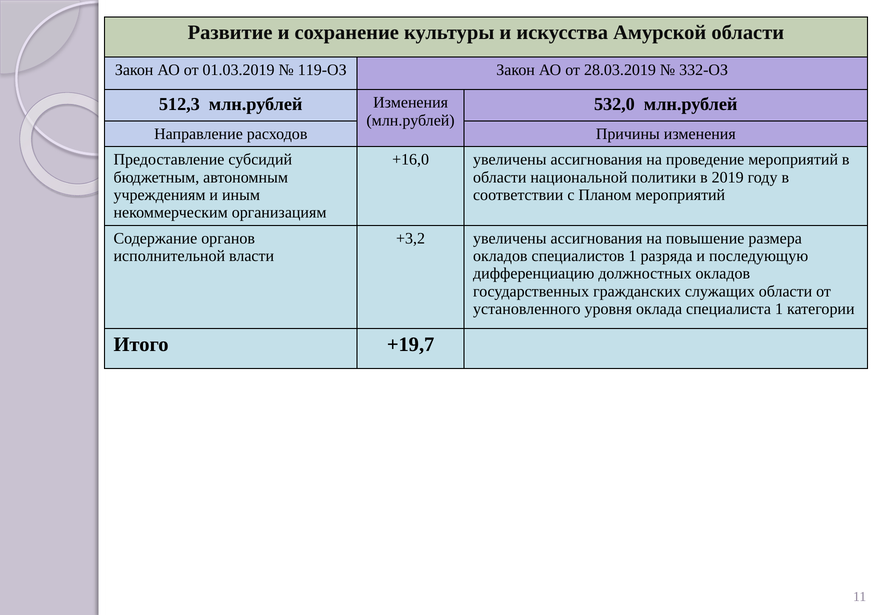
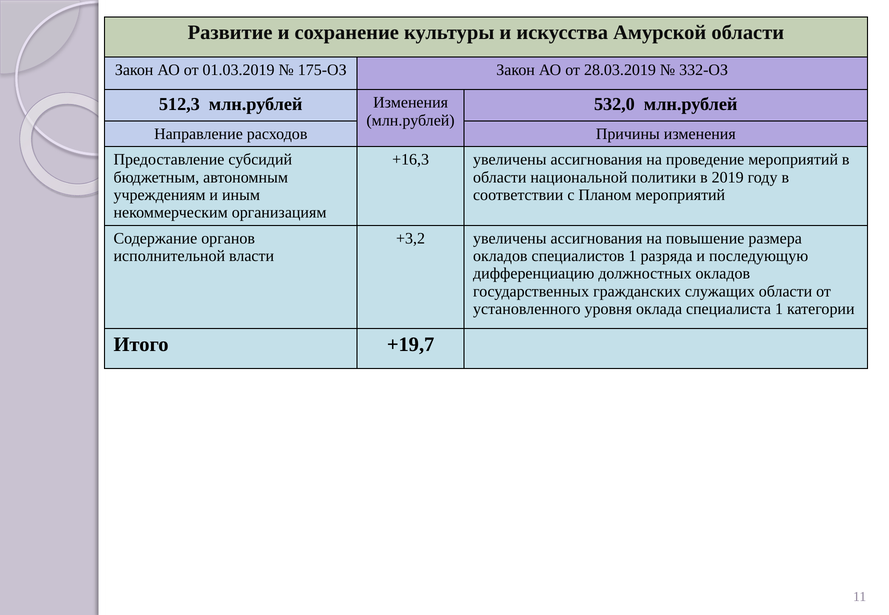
119-ОЗ: 119-ОЗ -> 175-ОЗ
+16,0: +16,0 -> +16,3
